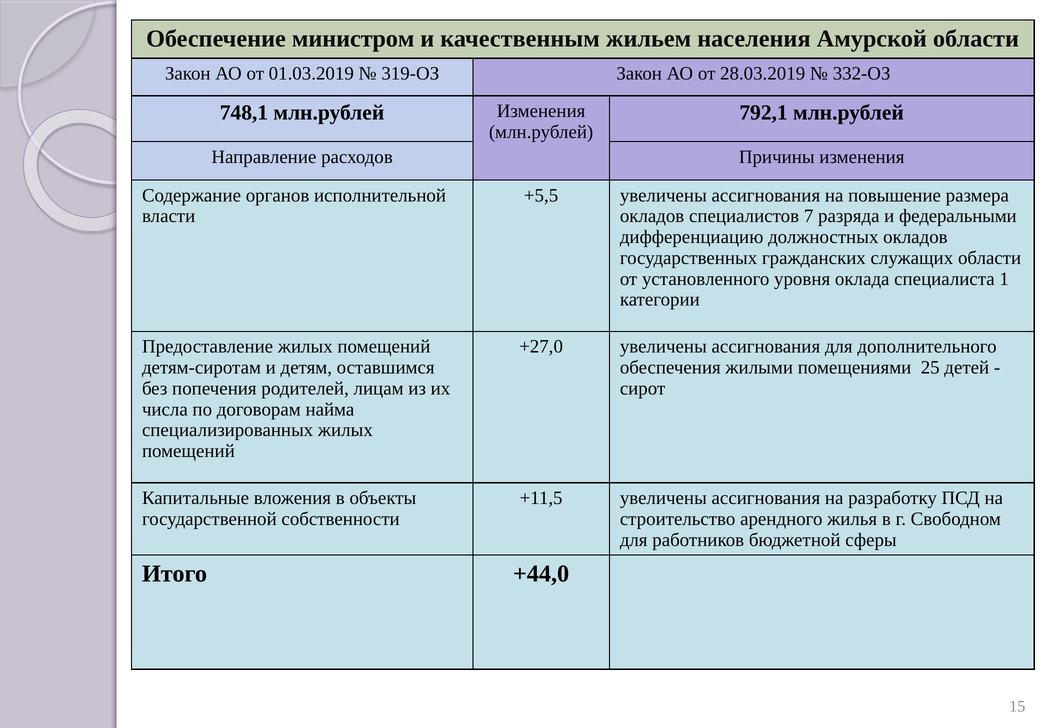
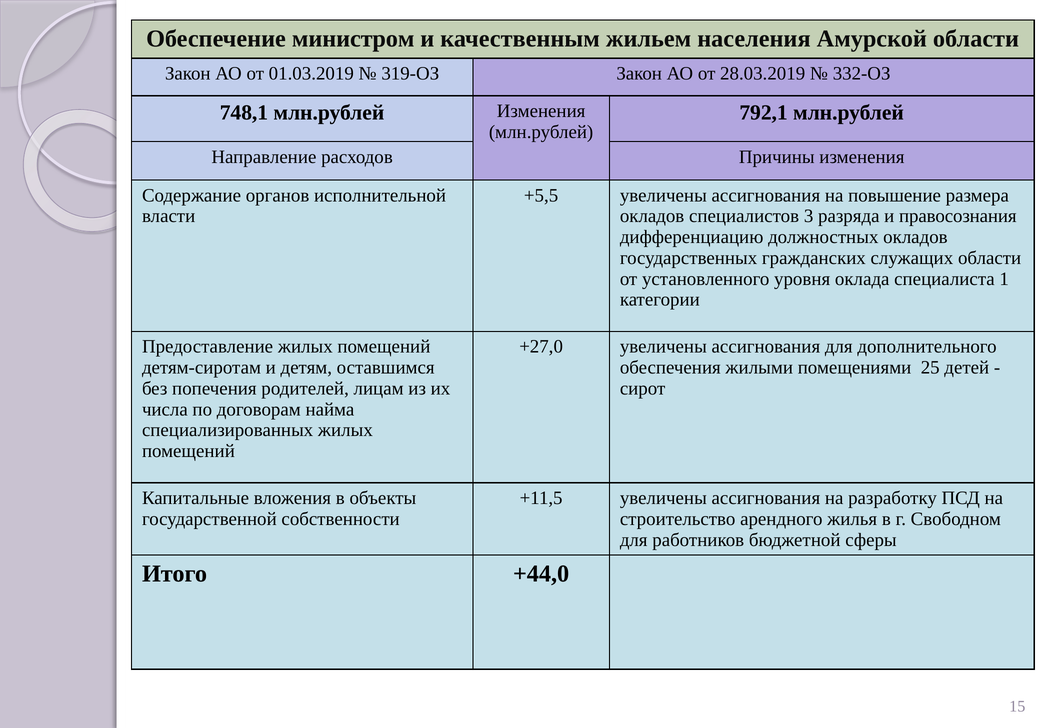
7: 7 -> 3
федеральными: федеральными -> правосознания
